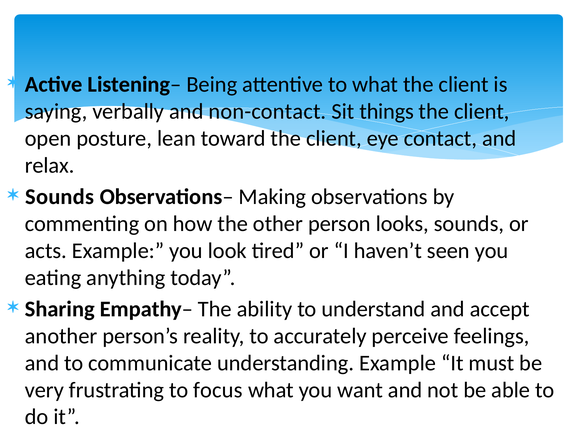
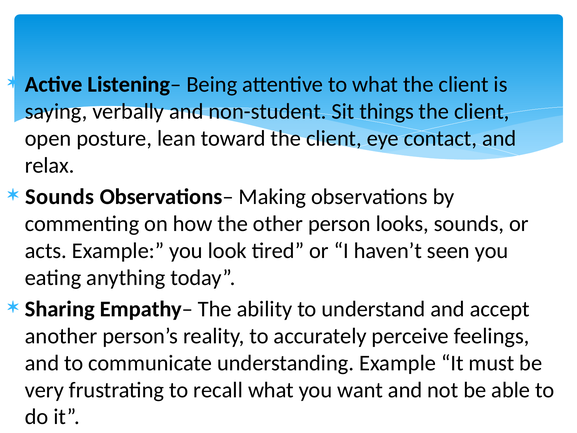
non-contact: non-contact -> non-student
focus: focus -> recall
